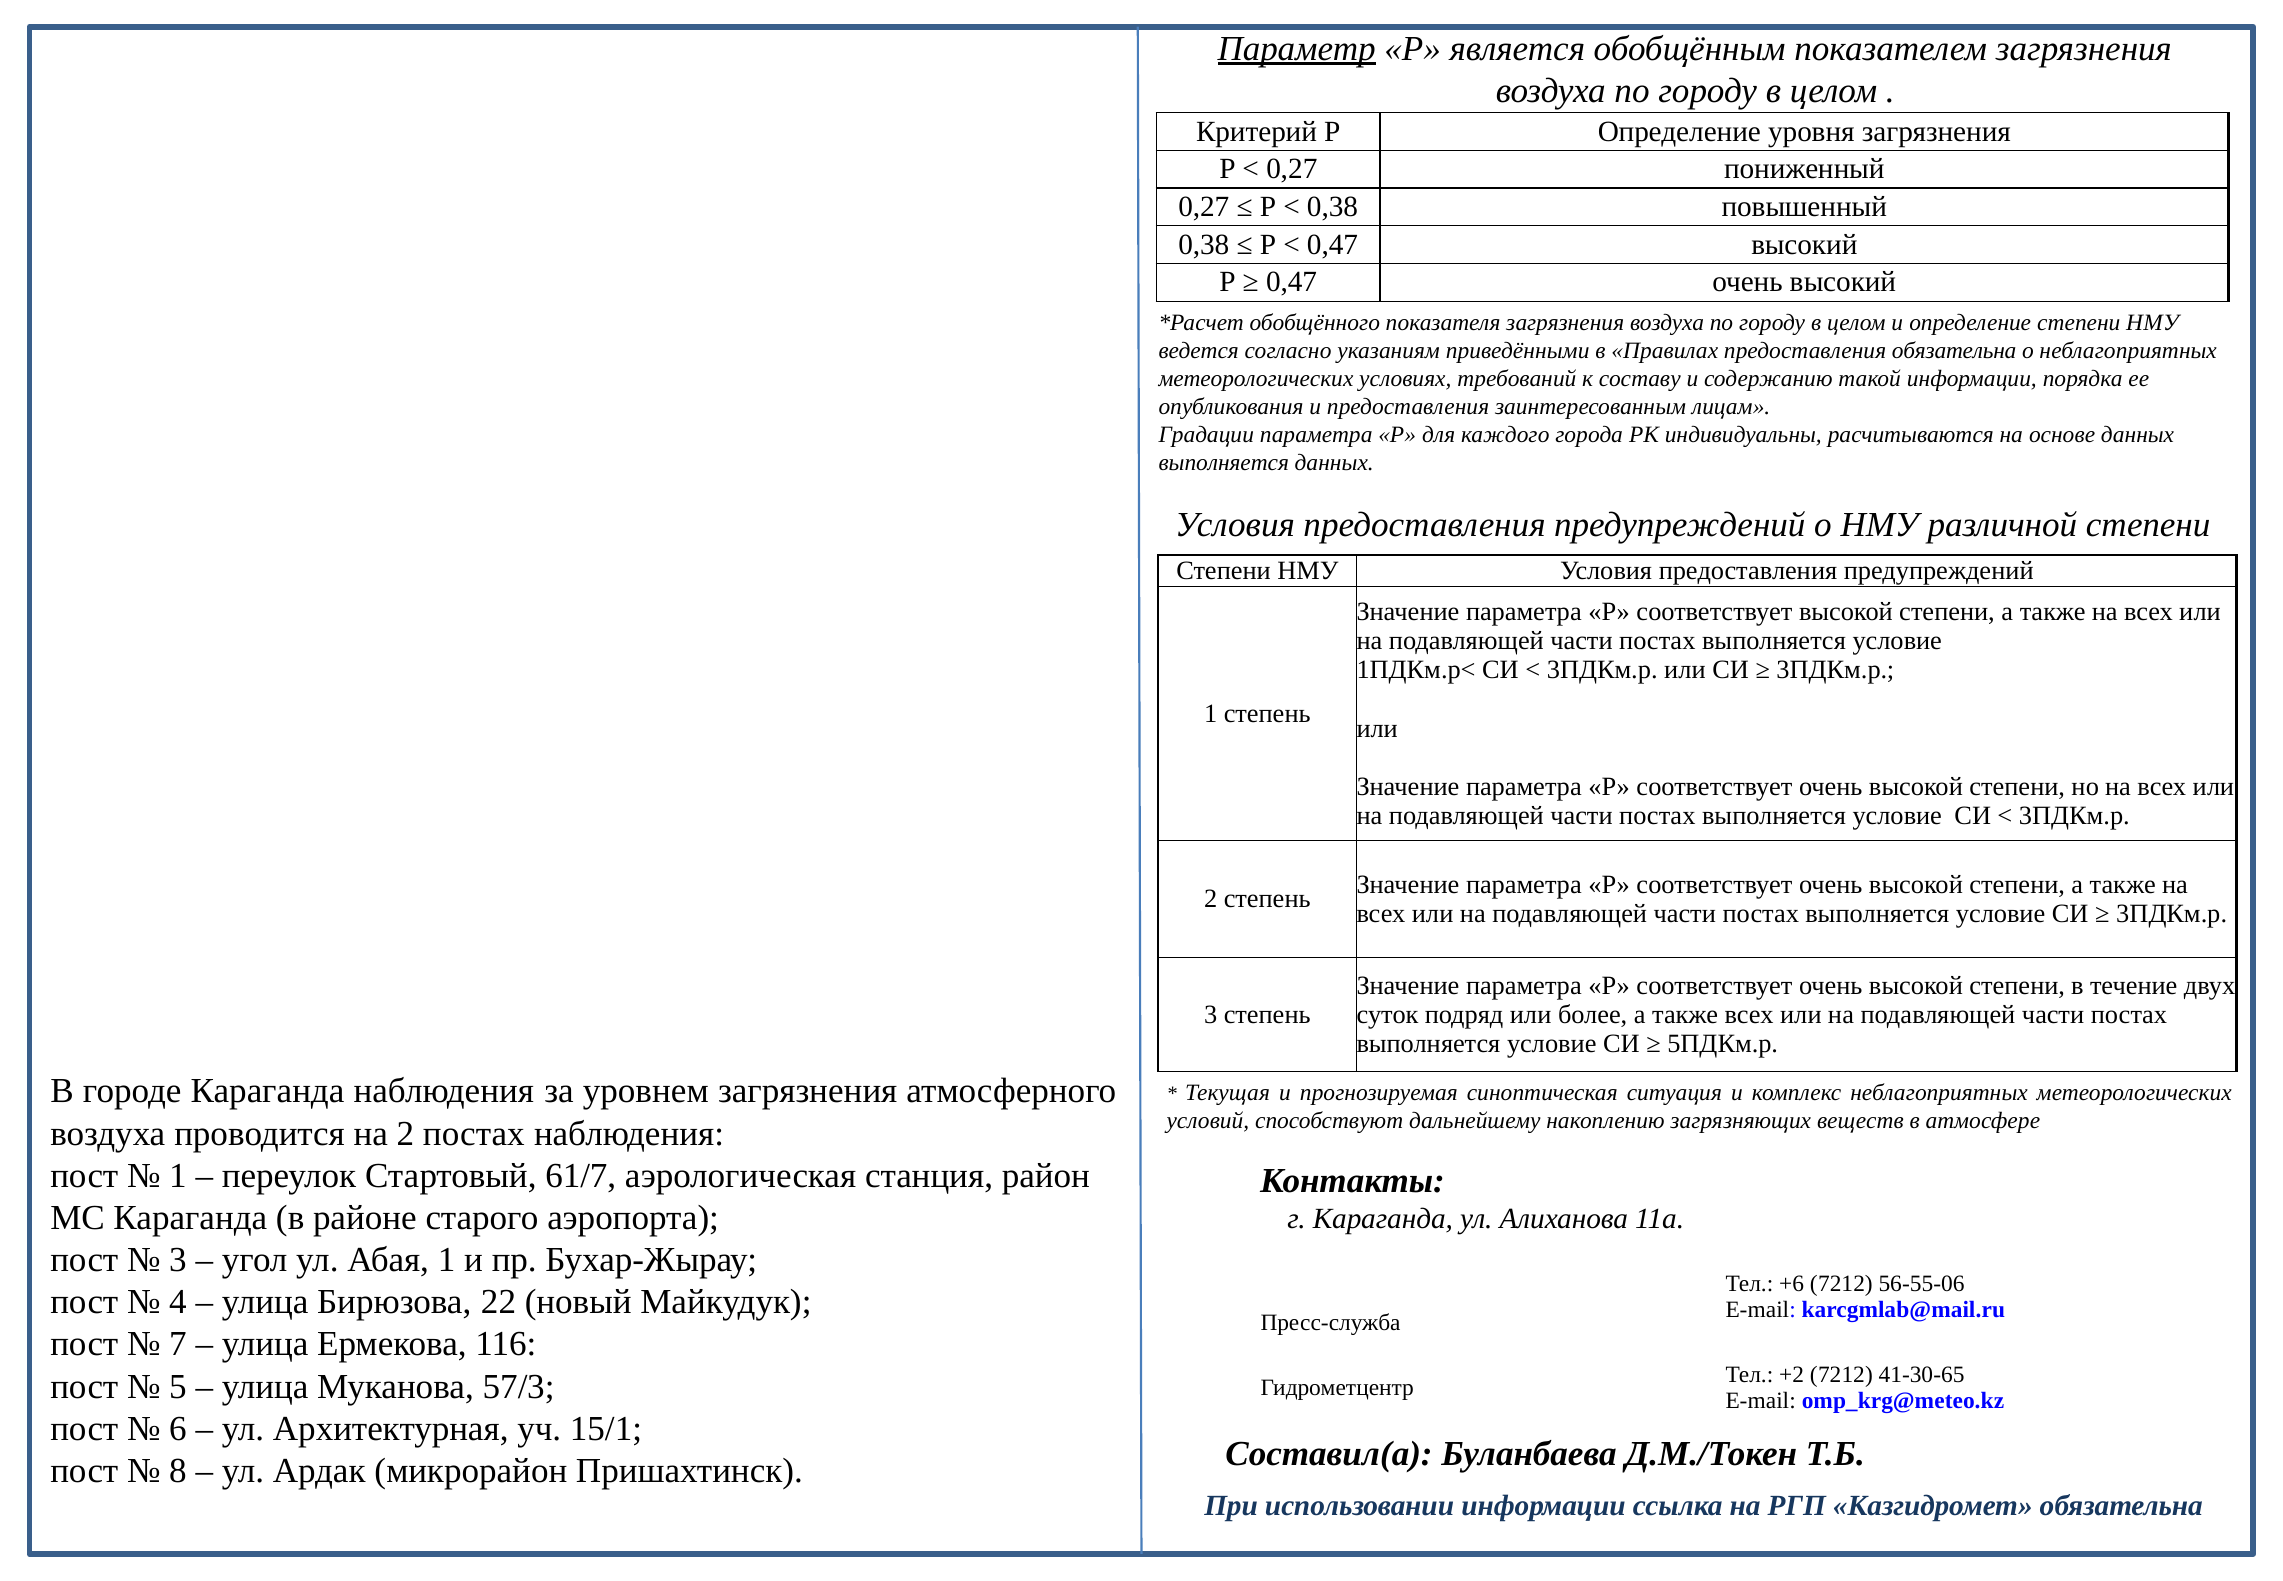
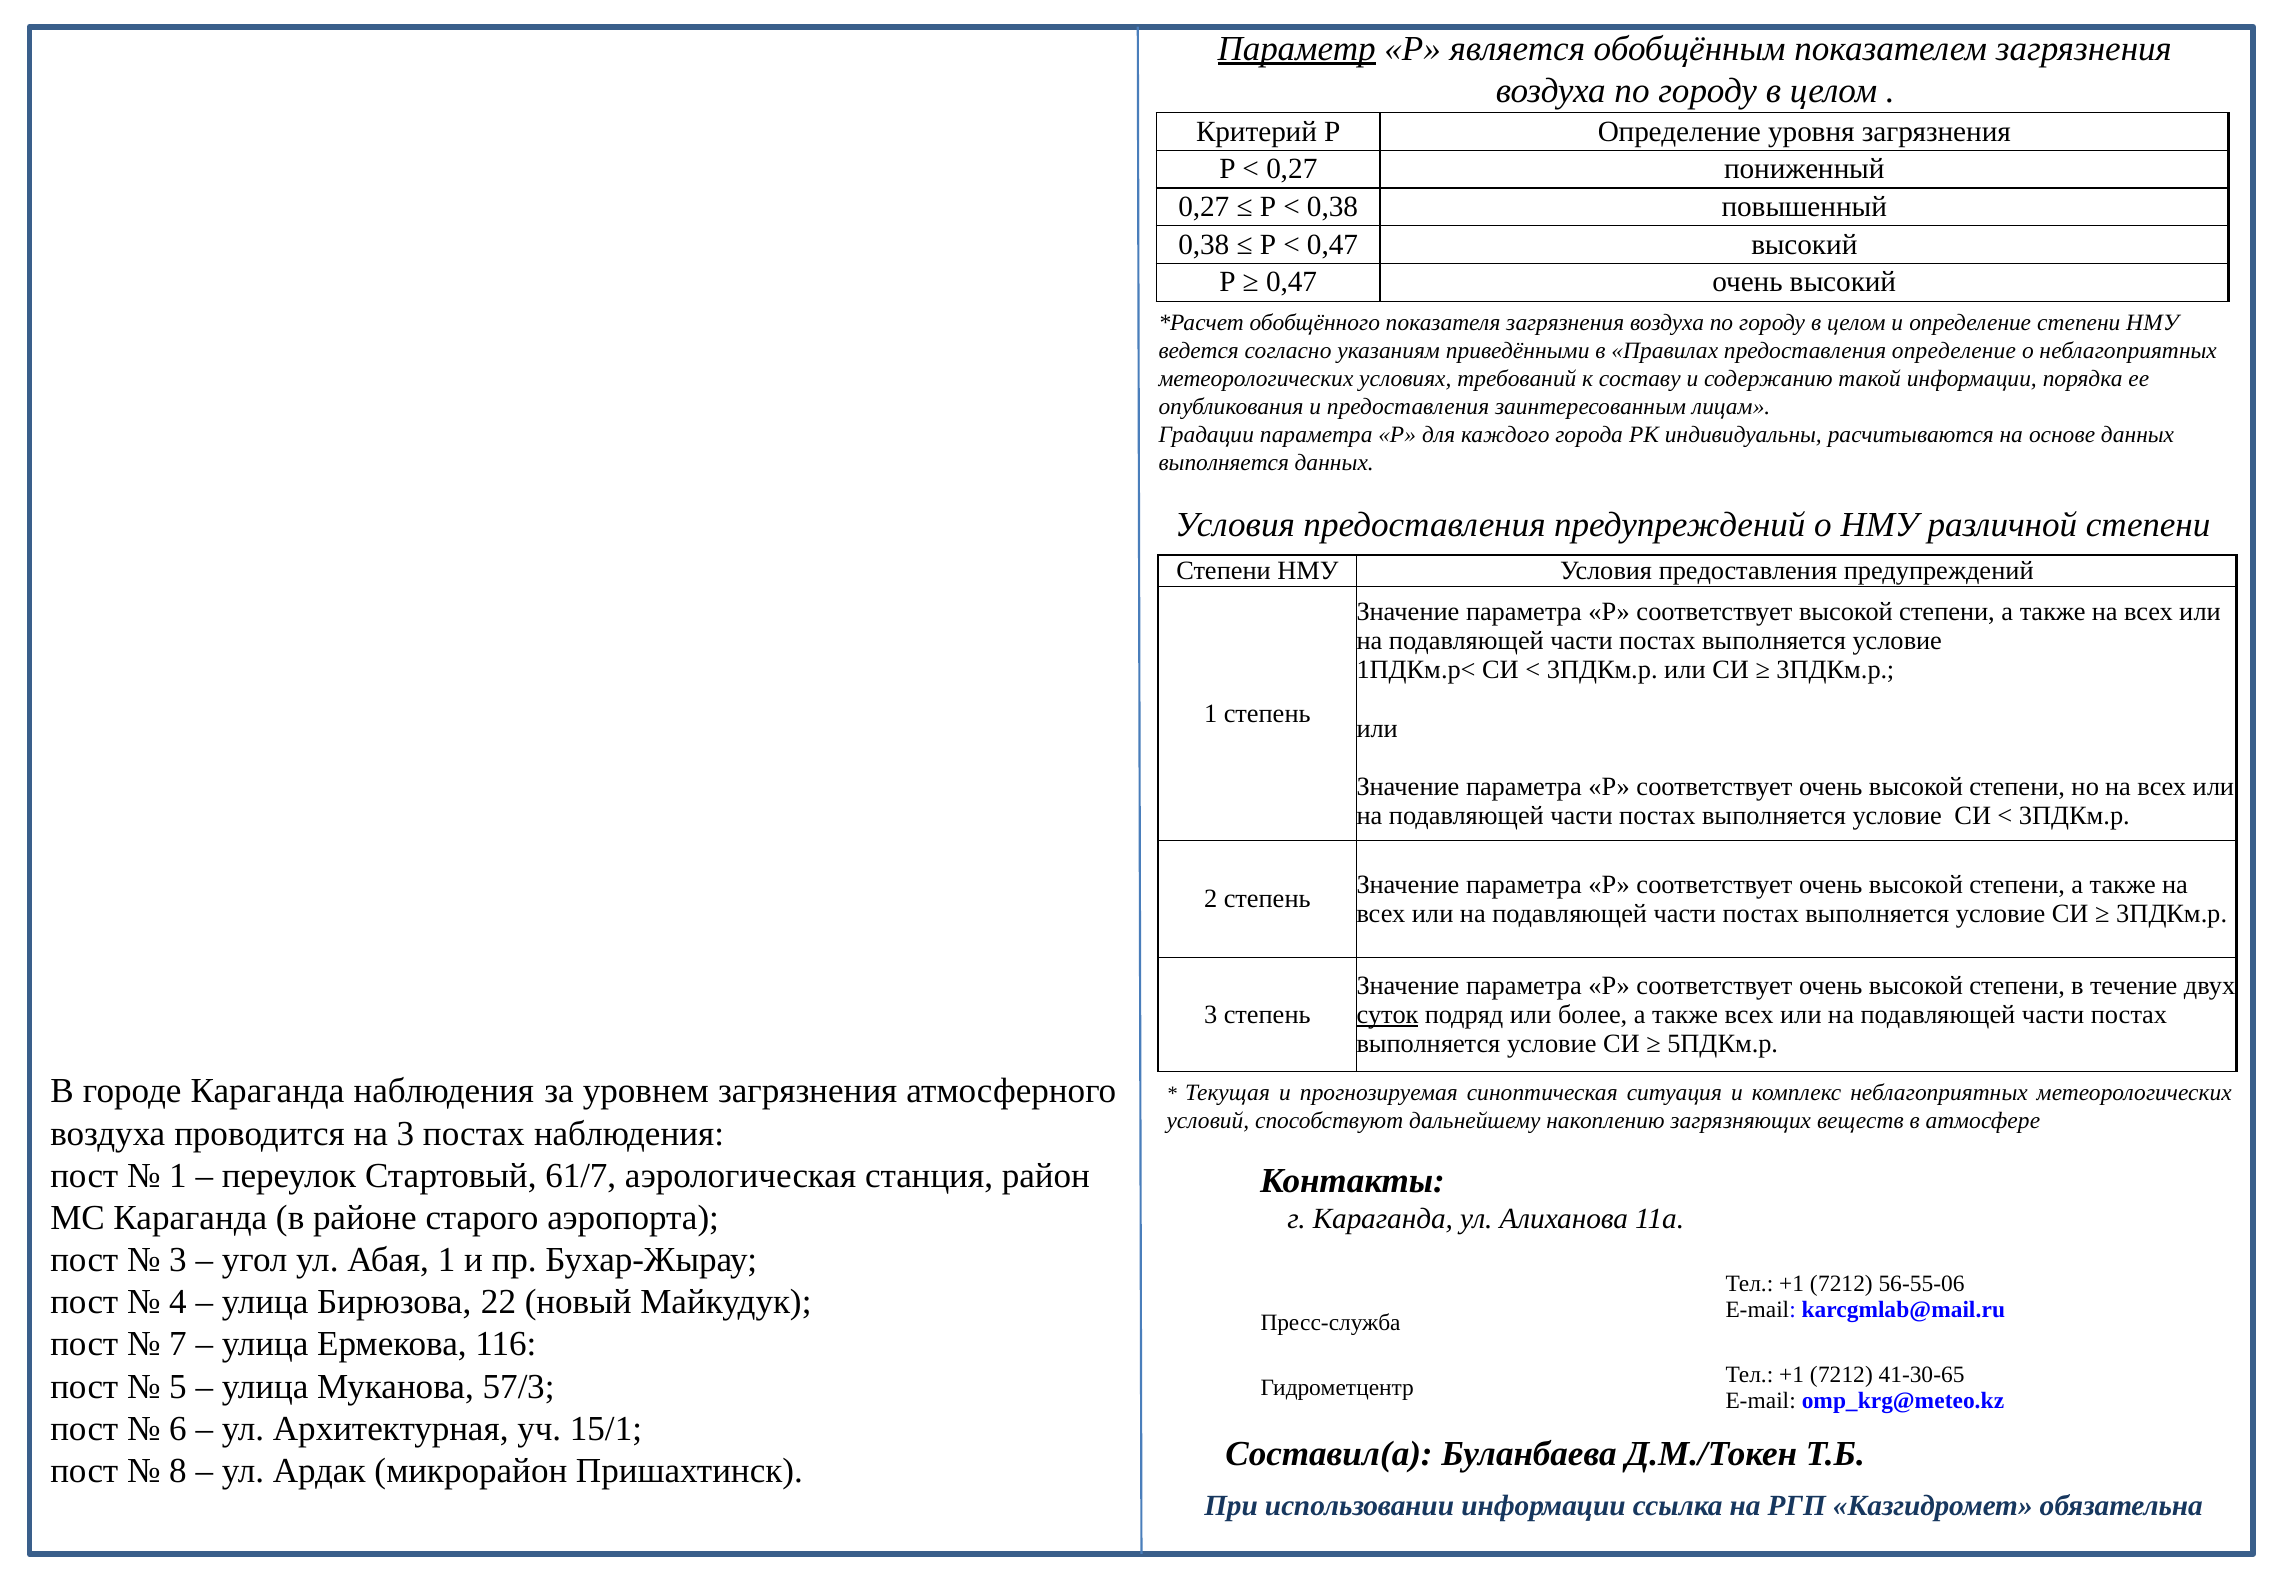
предоставления обязательна: обязательна -> определение
суток underline: none -> present
на 2: 2 -> 3
+6 at (1792, 1283): +6 -> +1
+2 at (1792, 1375): +2 -> +1
